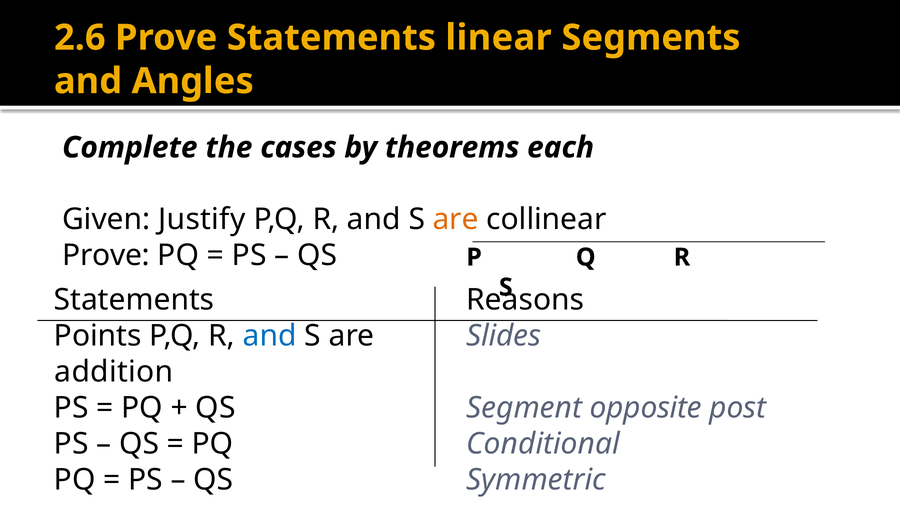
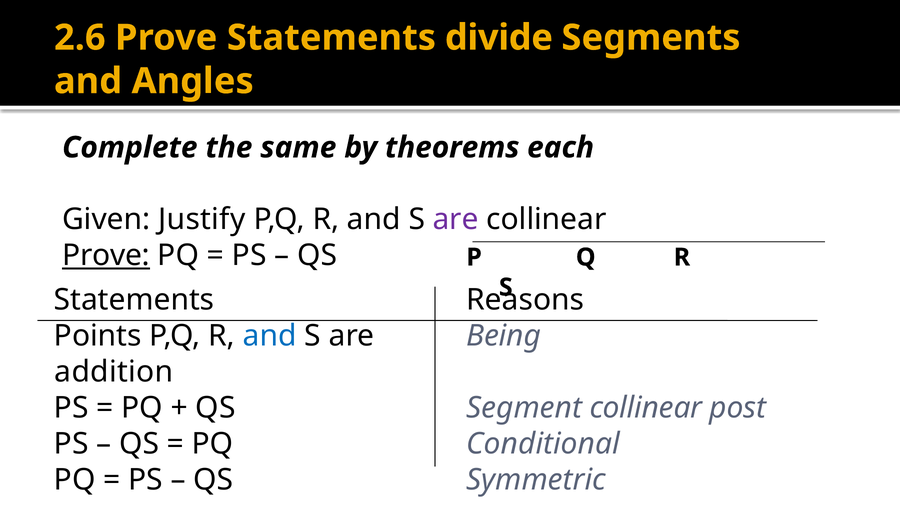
linear: linear -> divide
cases: cases -> same
are at (456, 220) colour: orange -> purple
Prove at (106, 256) underline: none -> present
Slides: Slides -> Being
Segment opposite: opposite -> collinear
